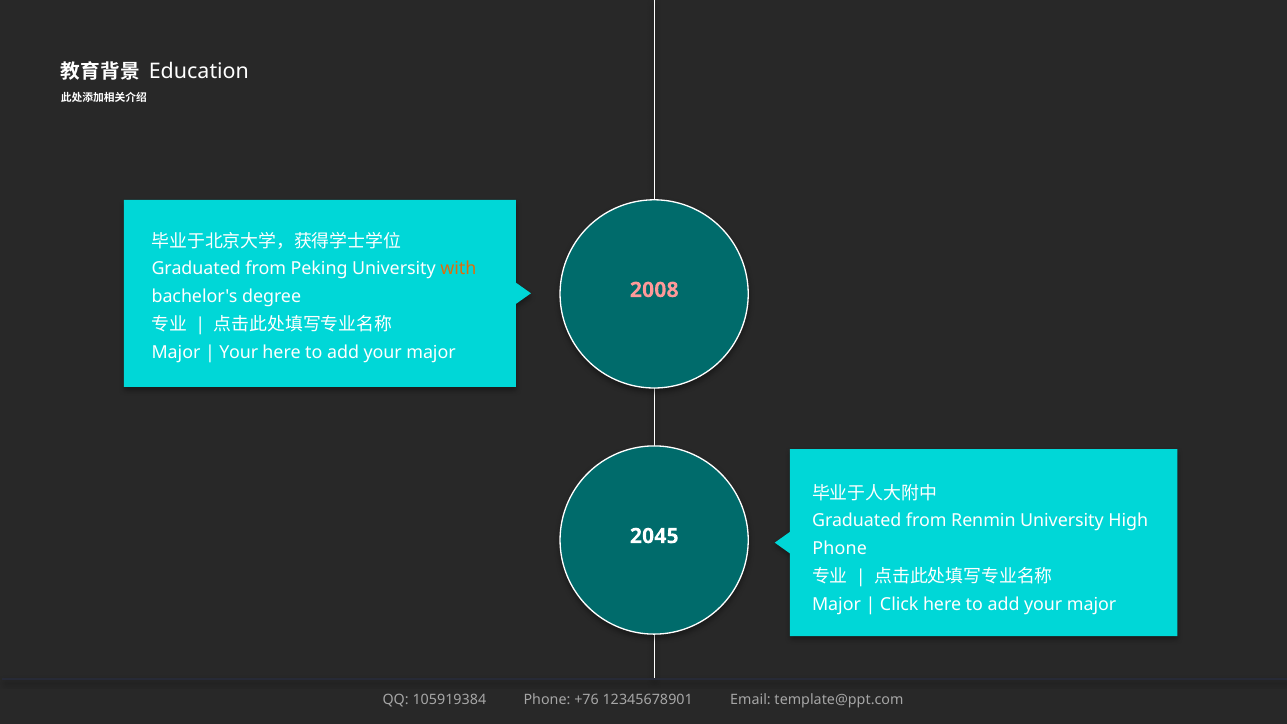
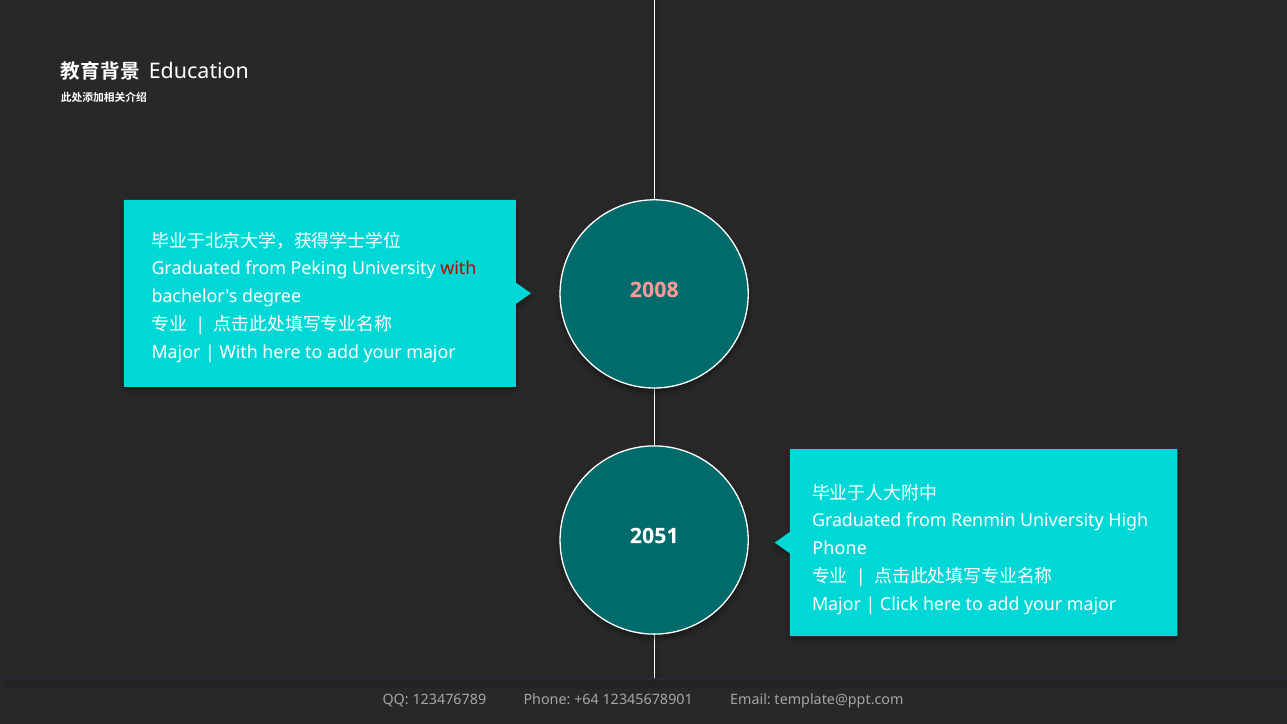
with at (458, 269) colour: orange -> red
Your at (239, 353): Your -> With
2045: 2045 -> 2051
105919384: 105919384 -> 123476789
+76: +76 -> +64
